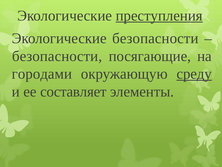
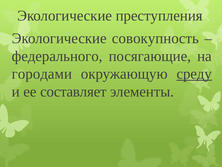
преступления underline: present -> none
Экологические безопасности: безопасности -> совокупность
безопасности at (57, 56): безопасности -> федерального
